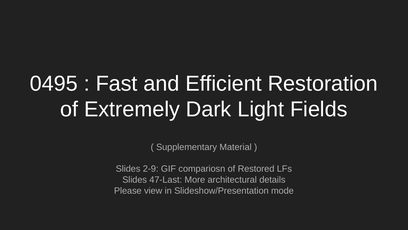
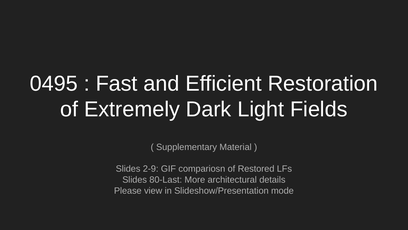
47-Last: 47-Last -> 80-Last
